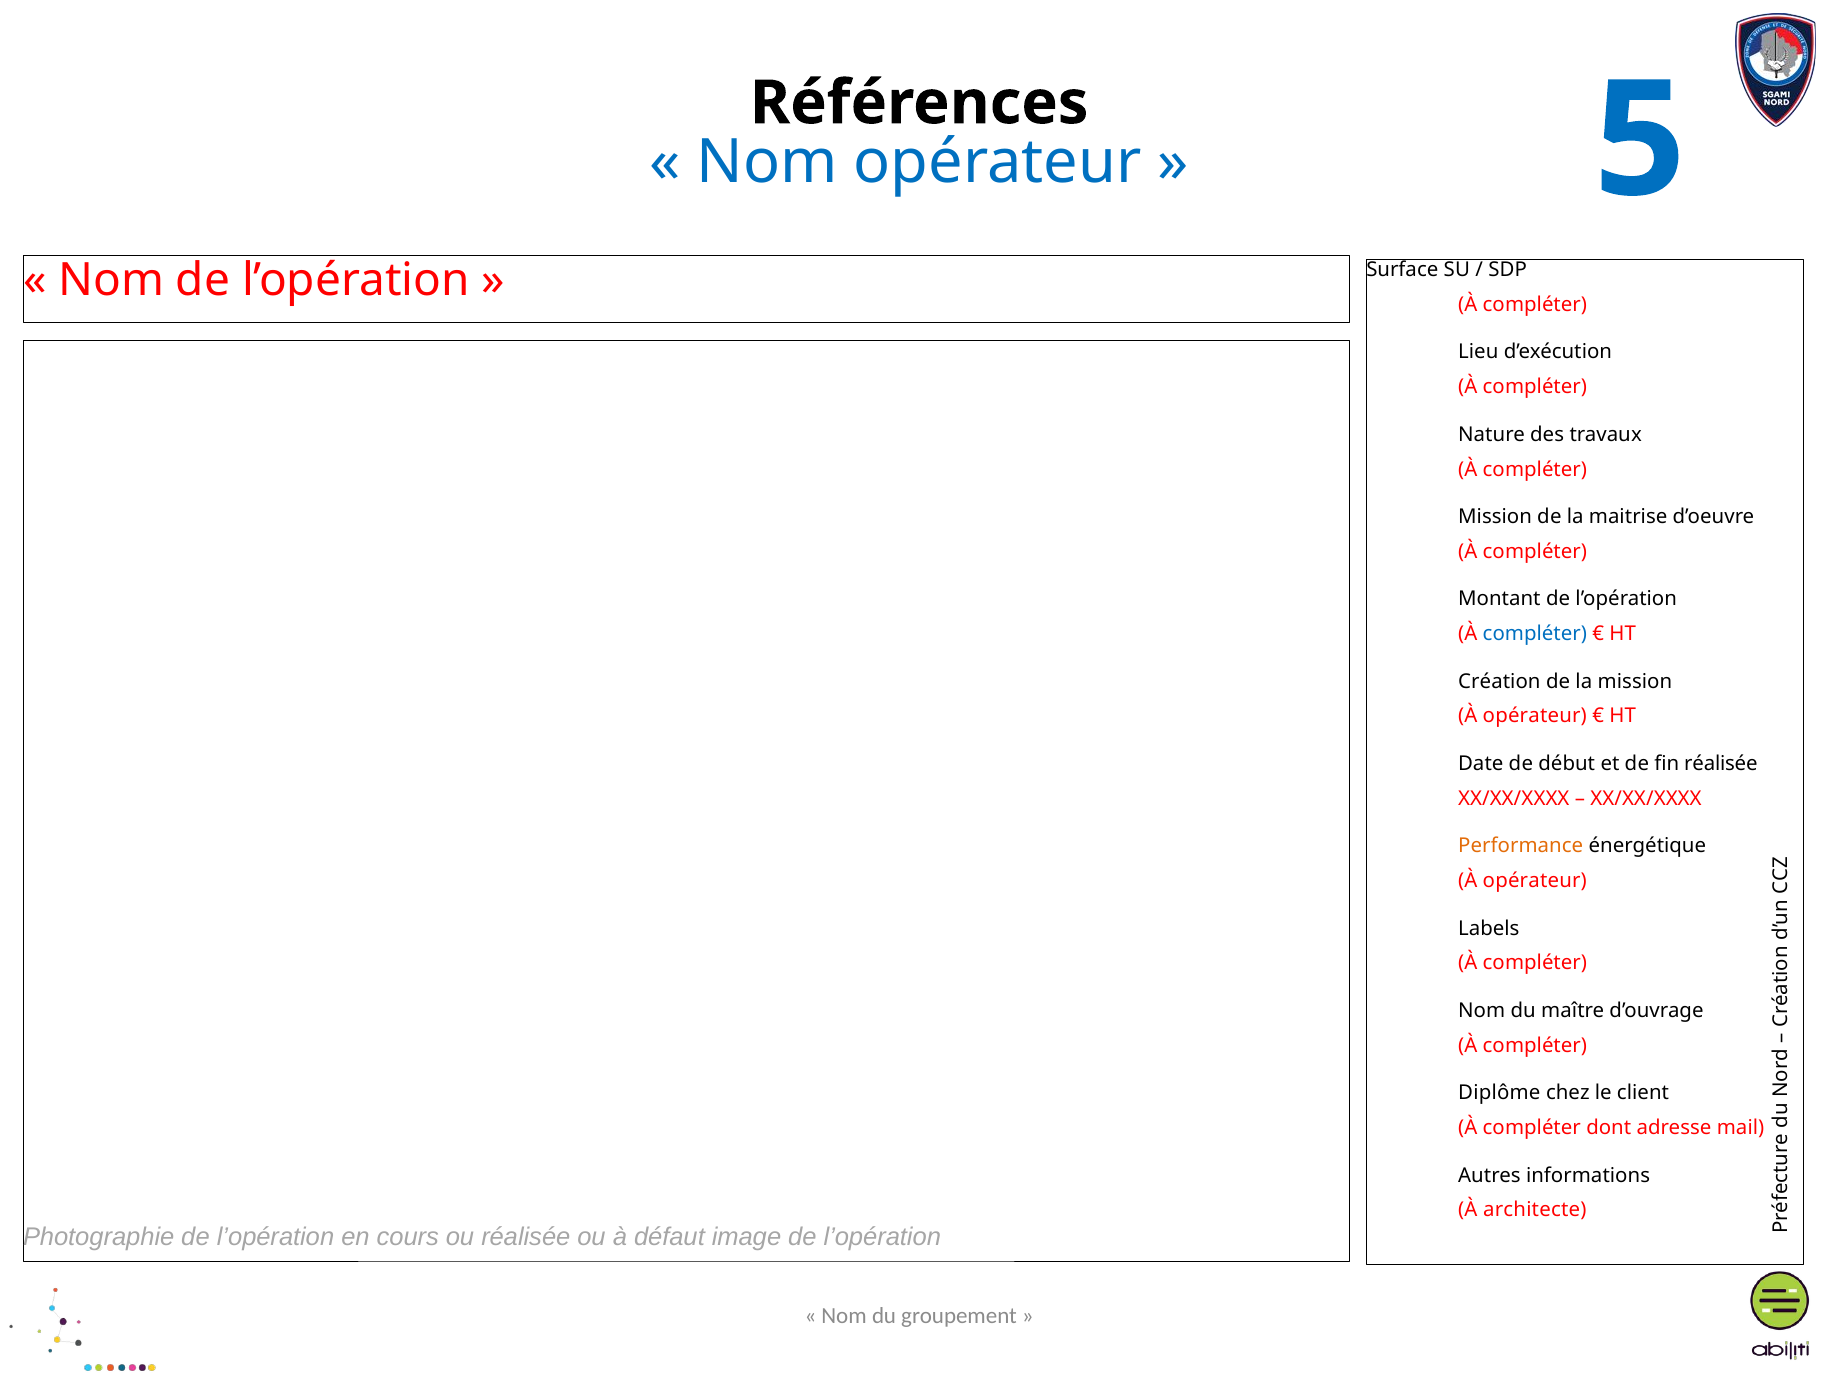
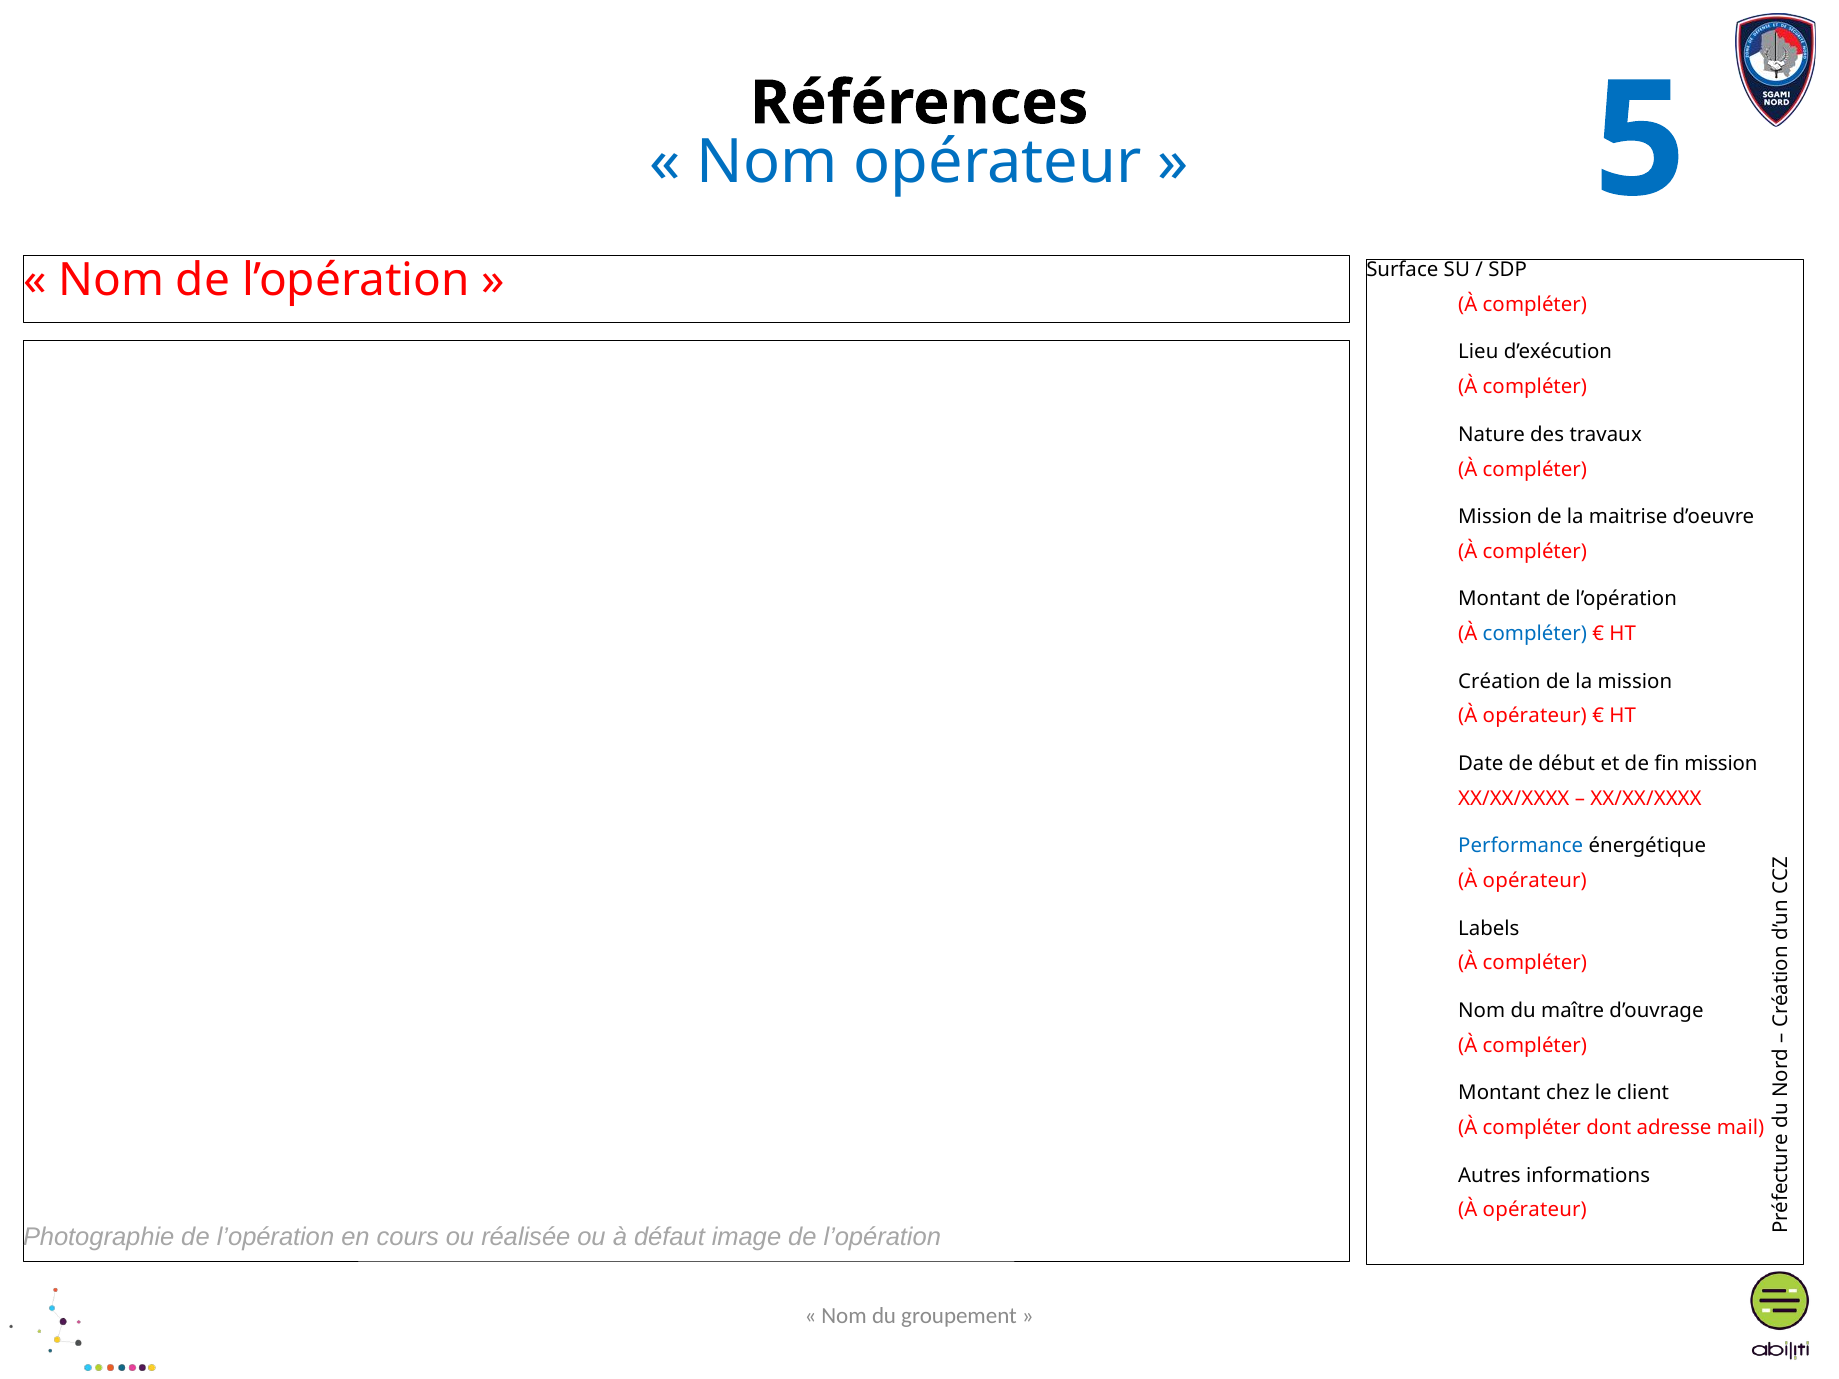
fin réalisée: réalisée -> mission
Performance colour: orange -> blue
Diplôme at (1499, 1093): Diplôme -> Montant
architecte at (1535, 1210): architecte -> opérateur
